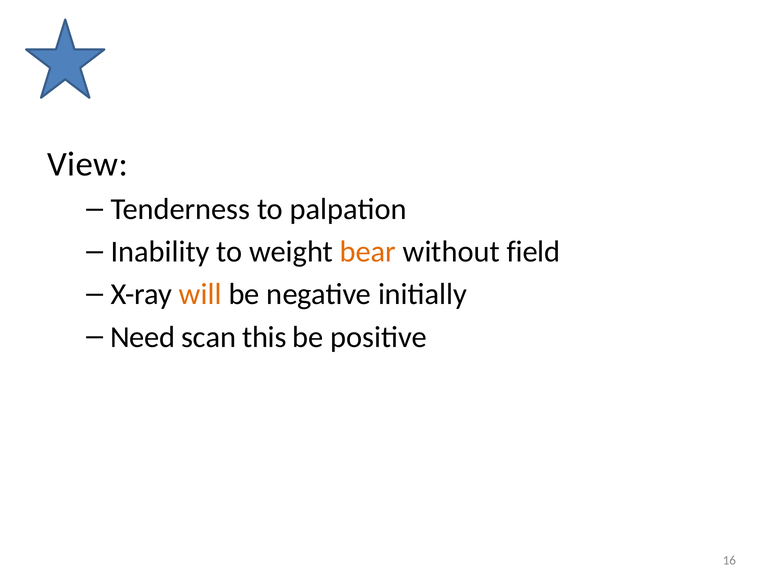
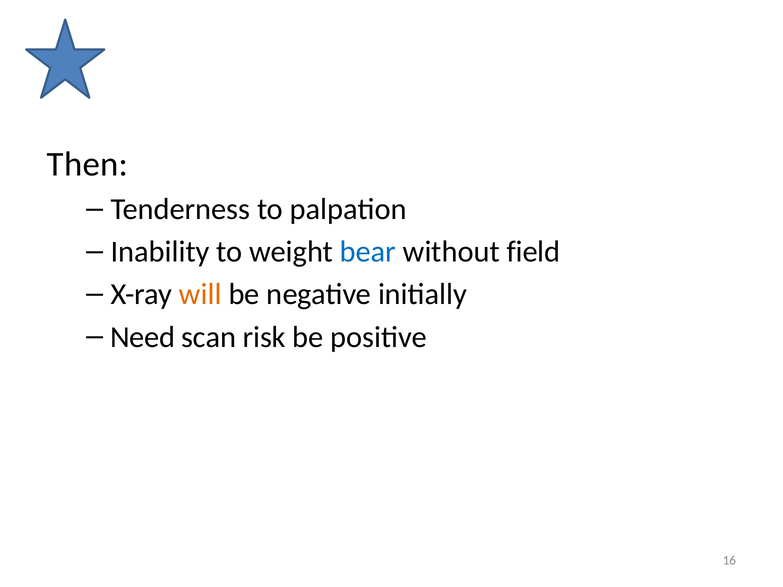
View: View -> Then
bear colour: orange -> blue
this: this -> risk
